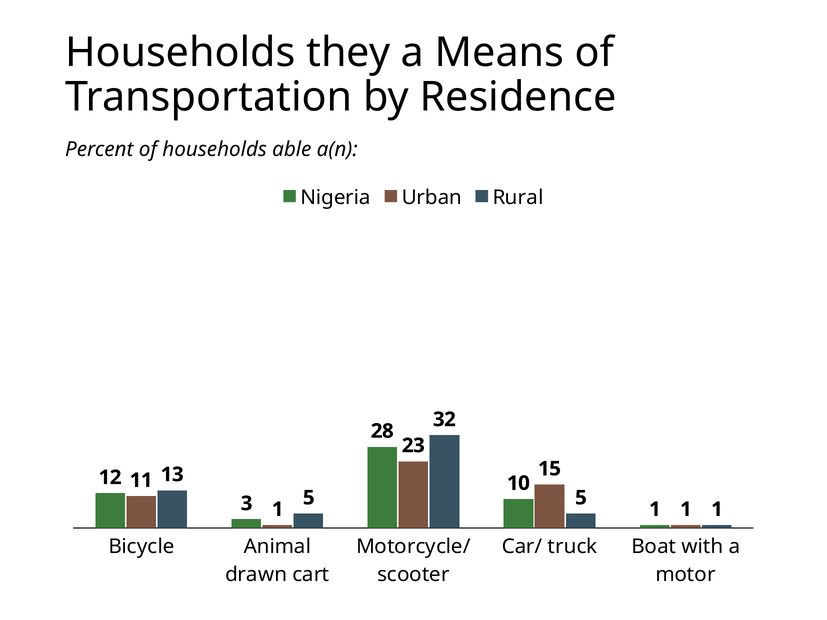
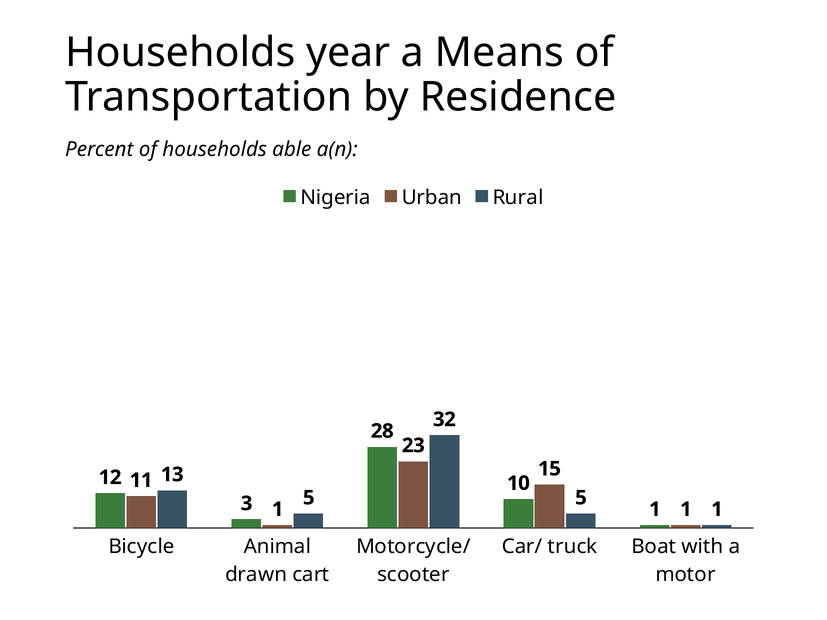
they: they -> year
